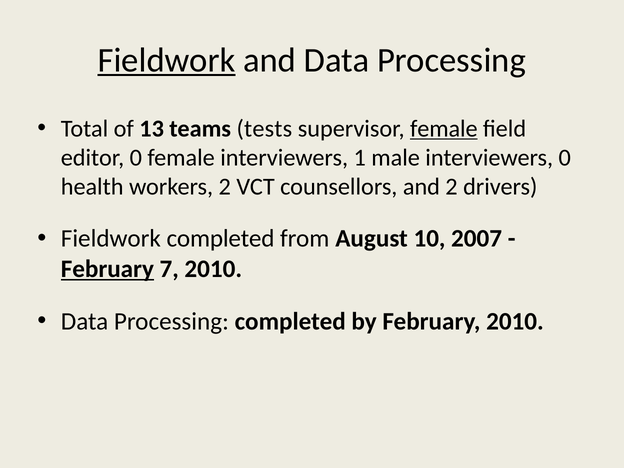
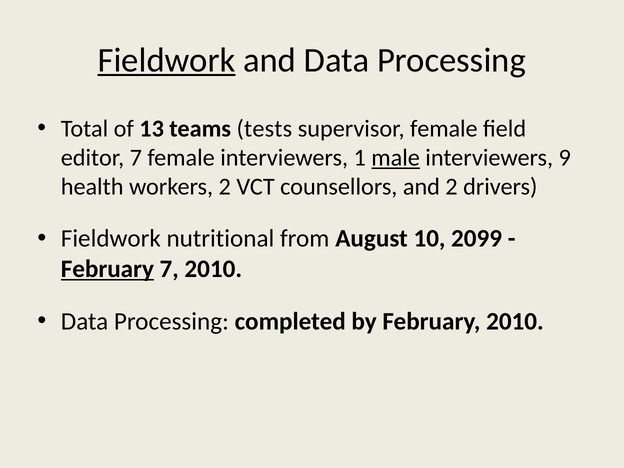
female at (444, 129) underline: present -> none
editor 0: 0 -> 7
male underline: none -> present
interviewers 0: 0 -> 9
Fieldwork completed: completed -> nutritional
2007: 2007 -> 2099
